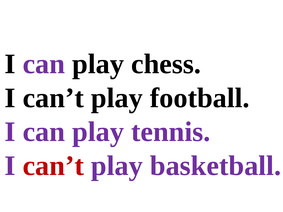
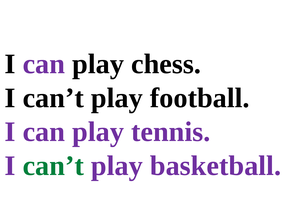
can’t at (53, 166) colour: red -> green
